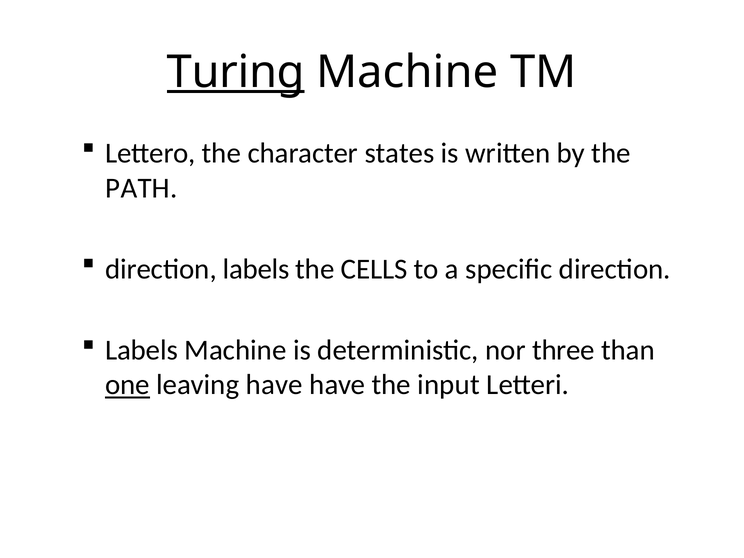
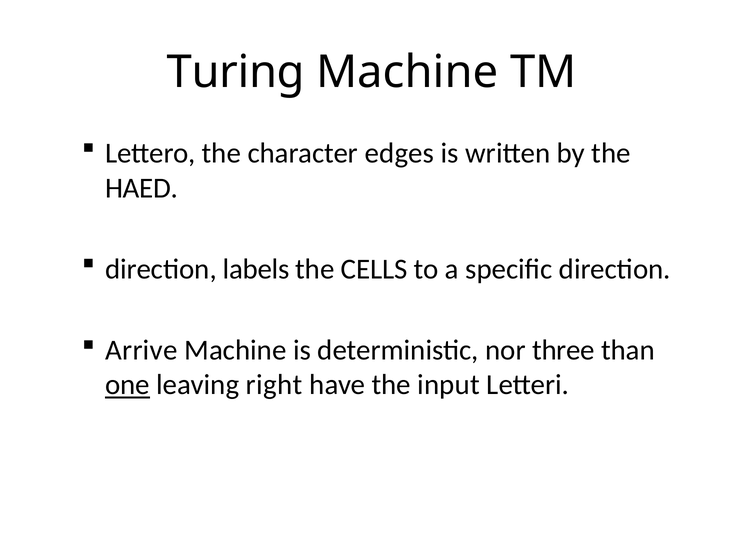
Turing underline: present -> none
states: states -> edges
PATH: PATH -> HAED
Labels at (142, 350): Labels -> Arrive
leaving have: have -> right
